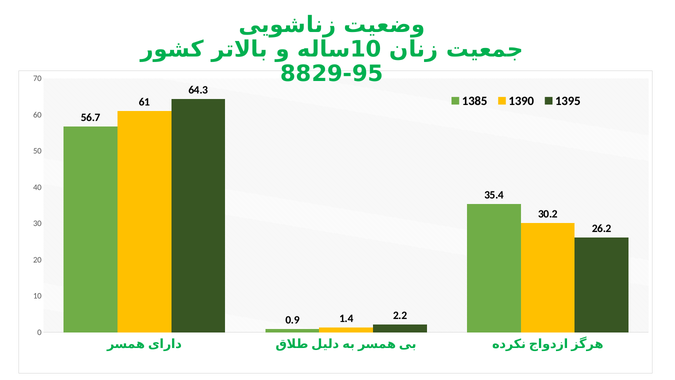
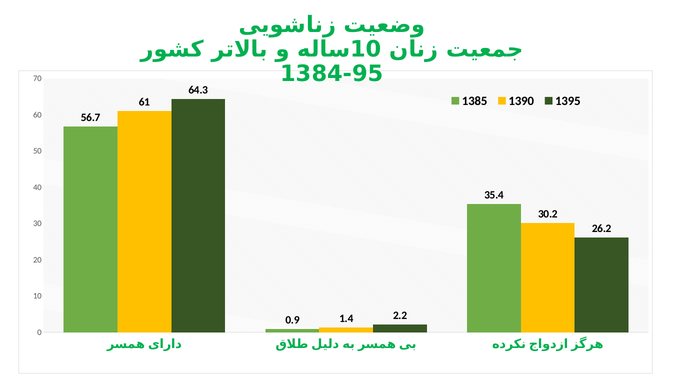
8829: 8829 -> 1384
